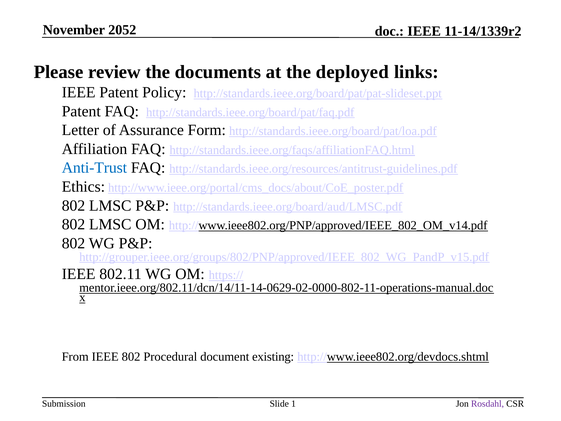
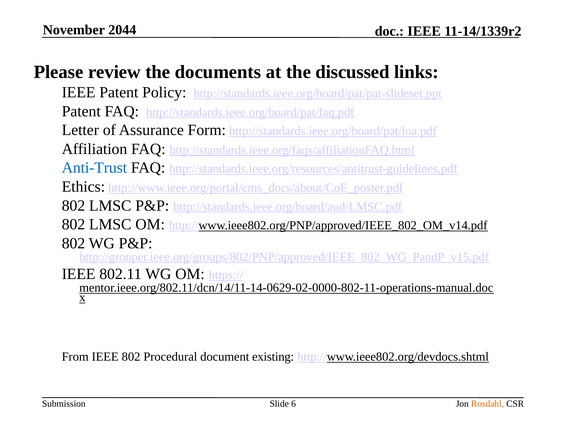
2052: 2052 -> 2044
deployed: deployed -> discussed
1: 1 -> 6
Rosdahl colour: purple -> orange
